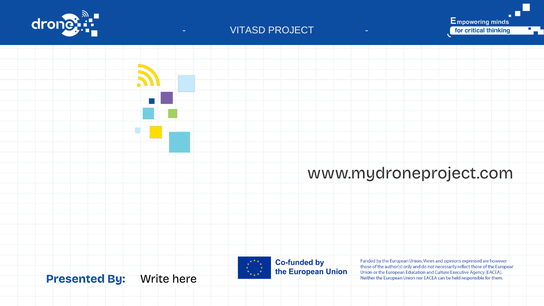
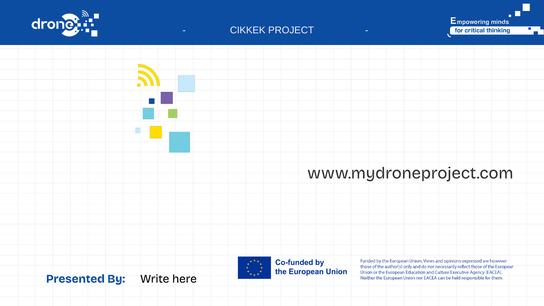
VITASD: VITASD -> CIKKEK
